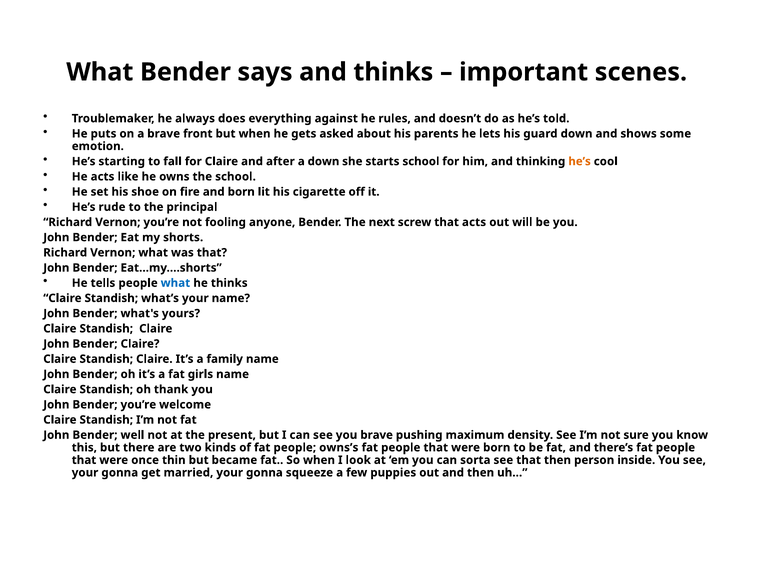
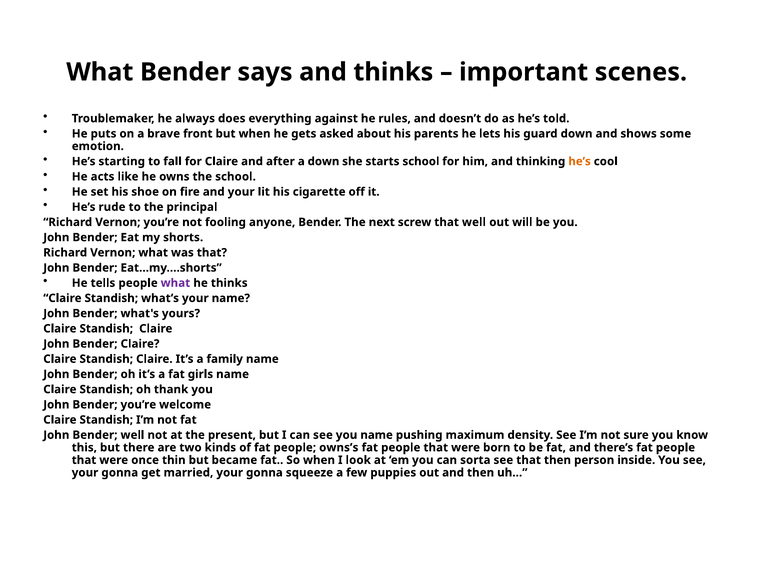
and born: born -> your
that acts: acts -> well
what at (175, 283) colour: blue -> purple
you brave: brave -> name
